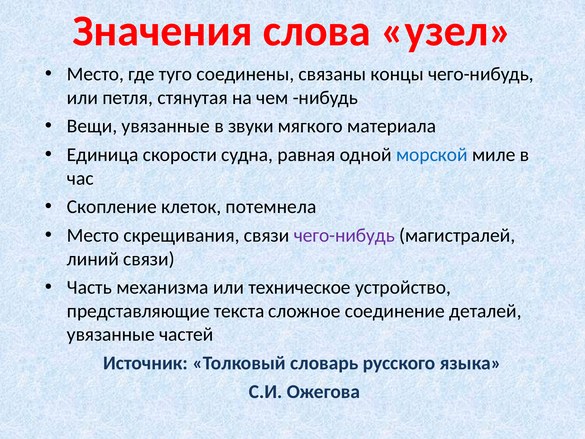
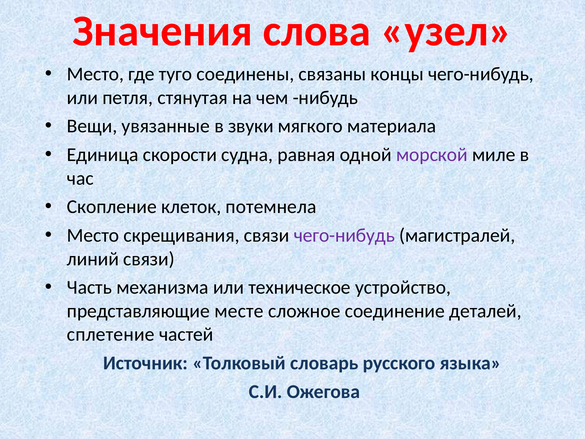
морской colour: blue -> purple
текста: текста -> месте
увязанные at (111, 334): увязанные -> сплетение
